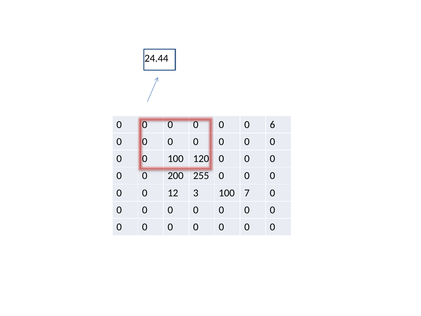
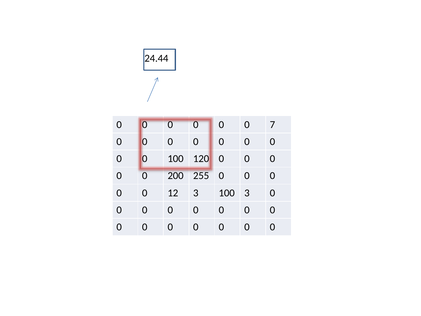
6: 6 -> 7
100 7: 7 -> 3
